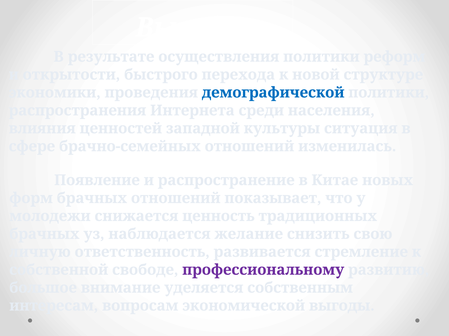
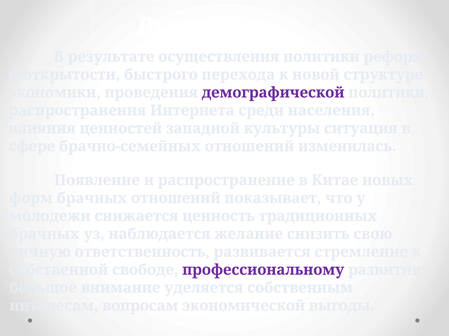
демографической colour: blue -> purple
